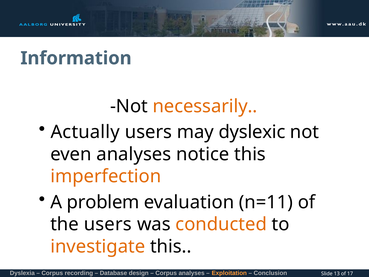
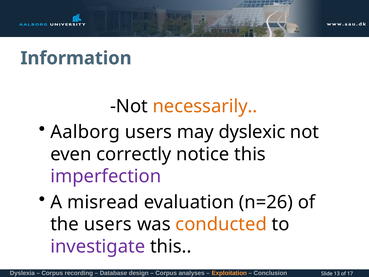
Actually: Actually -> Aalborg
even analyses: analyses -> correctly
imperfection colour: orange -> purple
problem: problem -> misread
n=11: n=11 -> n=26
investigate colour: orange -> purple
